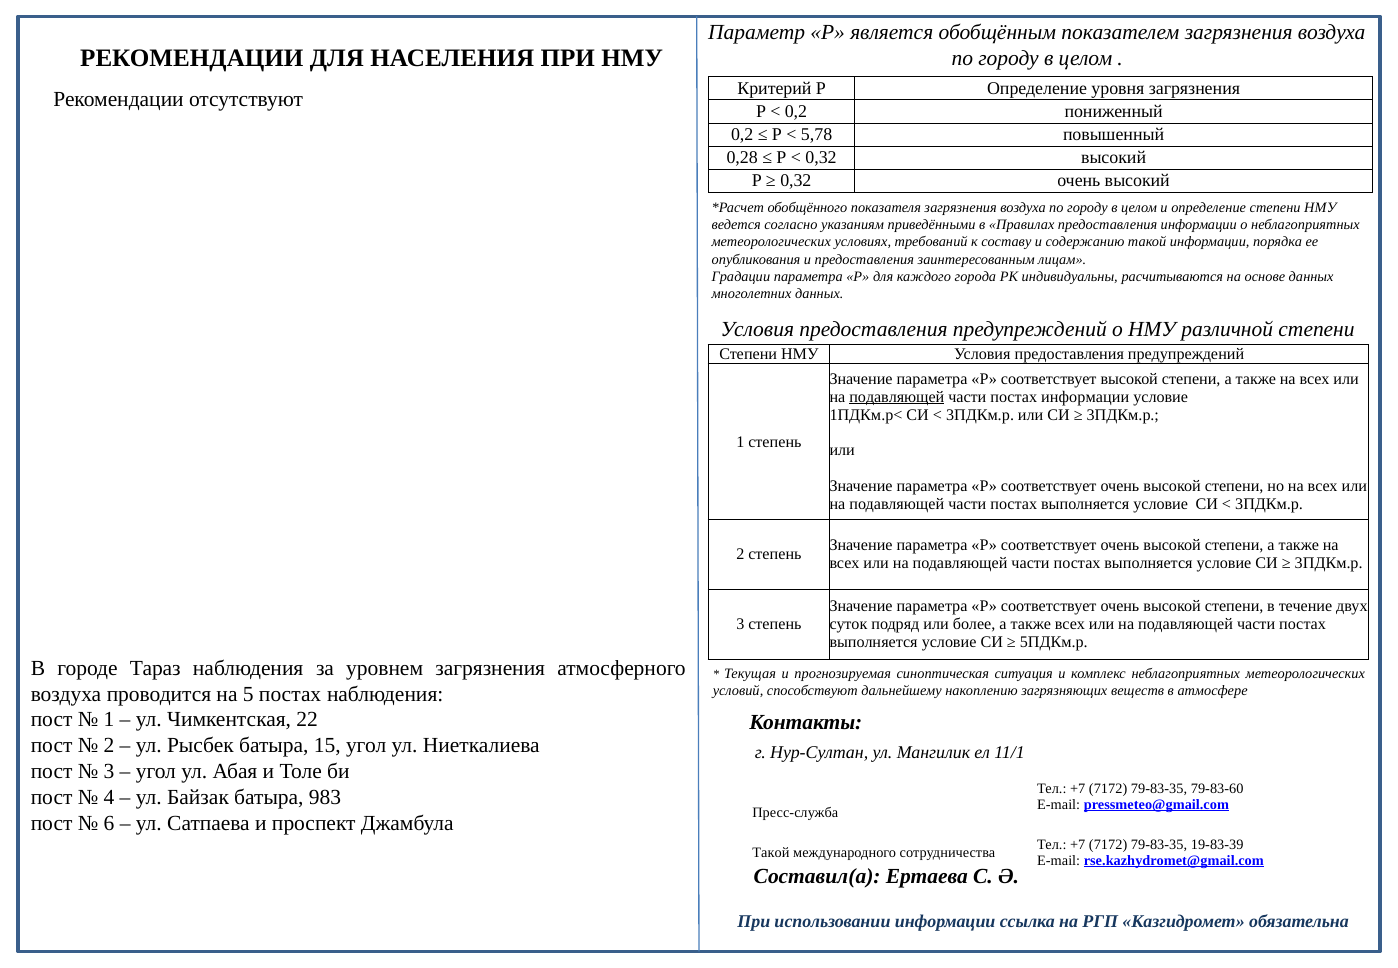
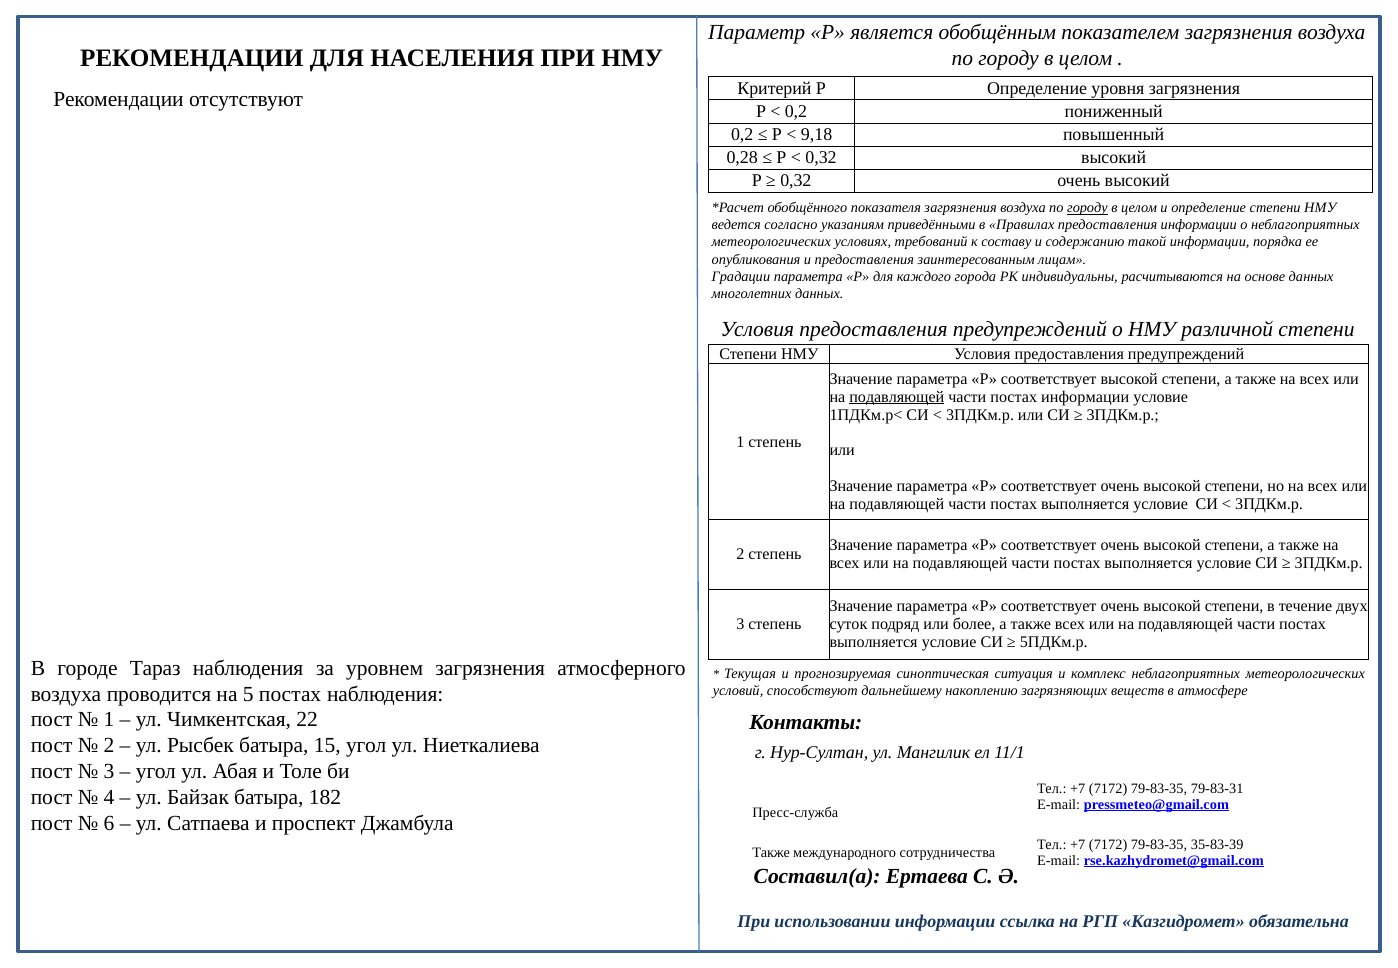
5,78: 5,78 -> 9,18
городу at (1087, 208) underline: none -> present
79-83-60: 79-83-60 -> 79-83-31
983: 983 -> 182
19-83-39: 19-83-39 -> 35-83-39
Такой at (771, 852): Такой -> Также
